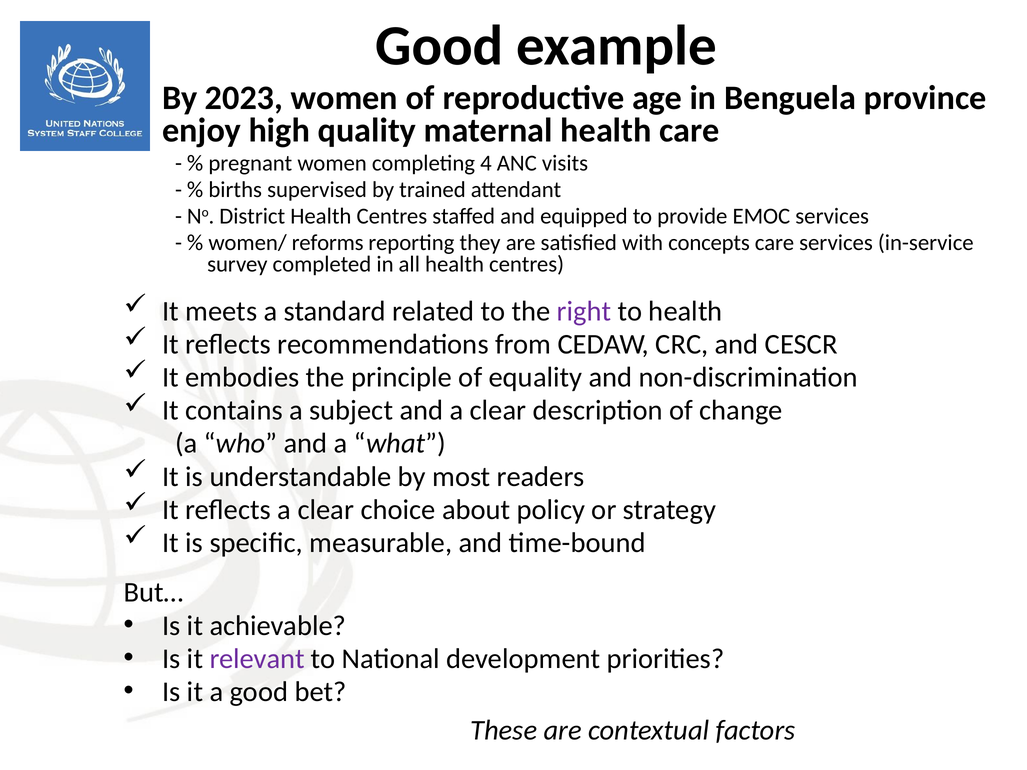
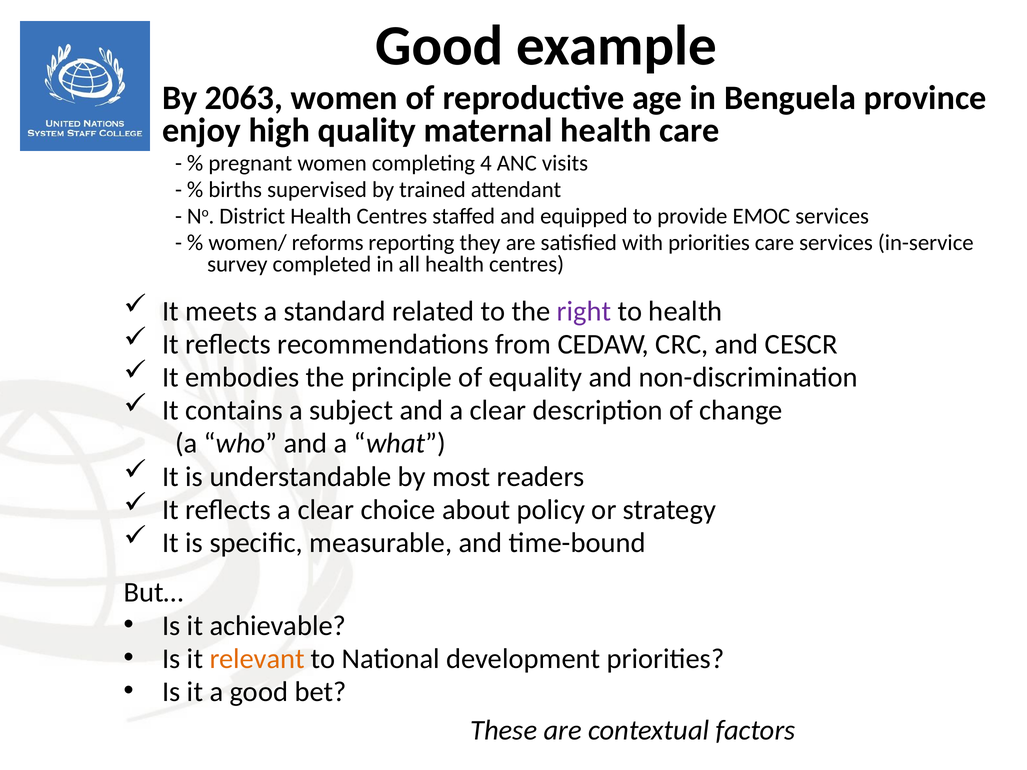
2023: 2023 -> 2063
with concepts: concepts -> priorities
relevant colour: purple -> orange
